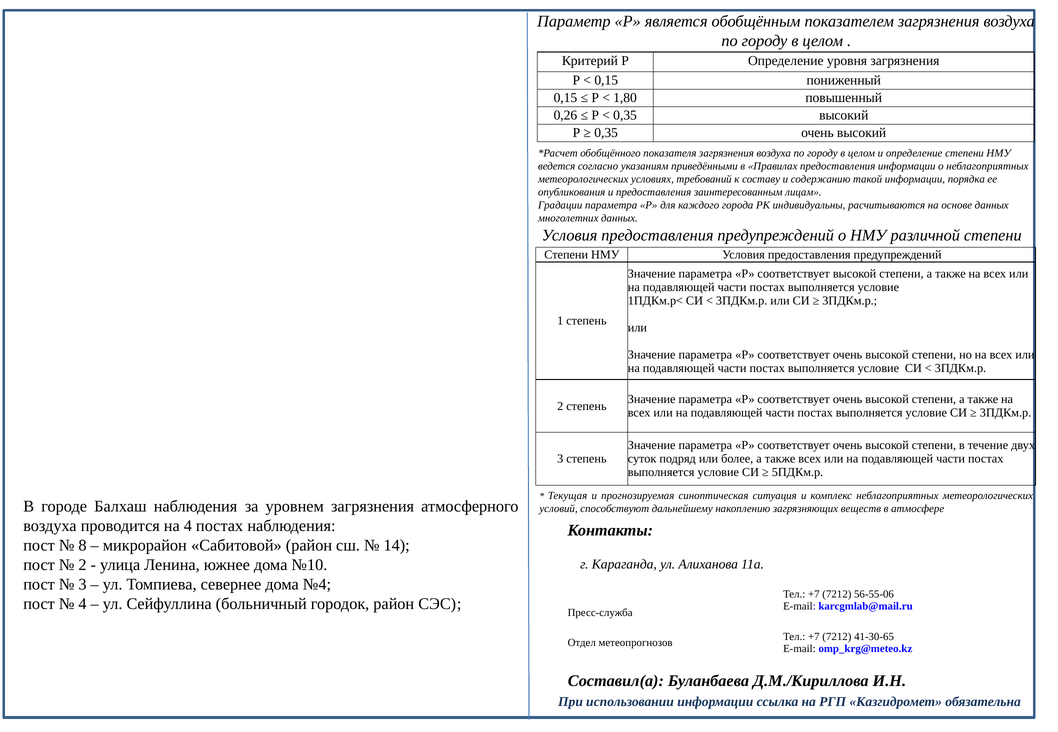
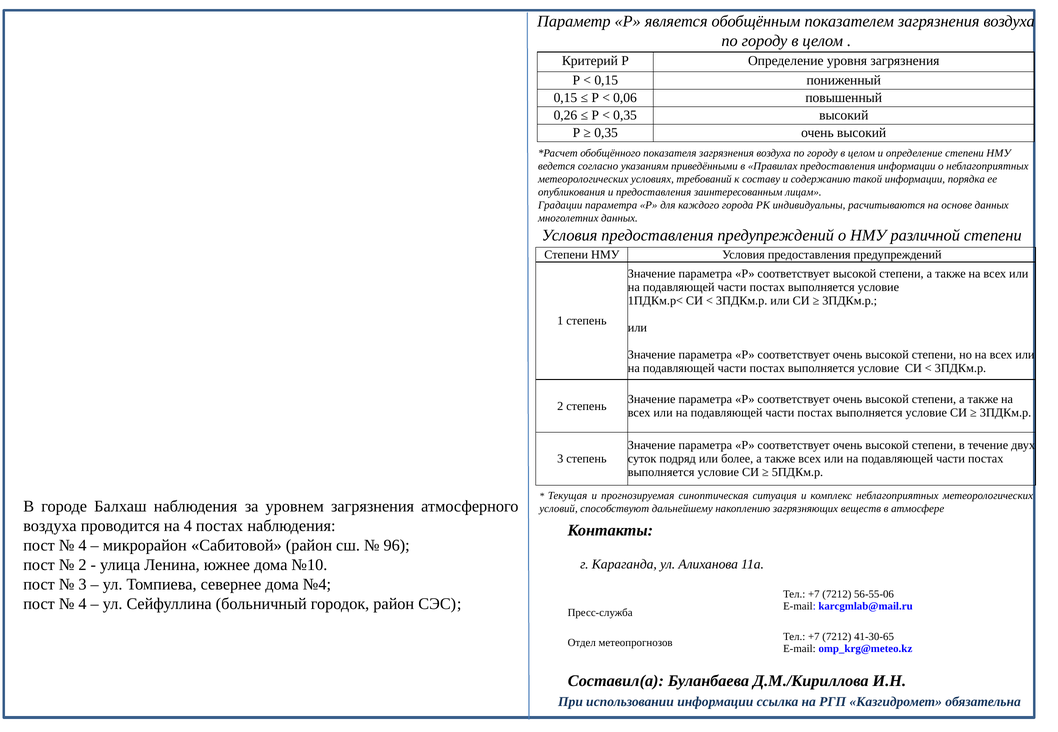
1,80: 1,80 -> 0,06
8 at (82, 546): 8 -> 4
14: 14 -> 96
